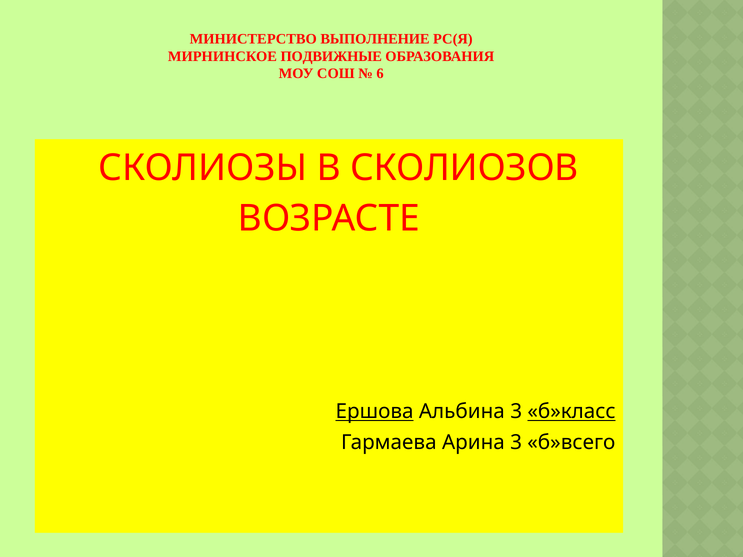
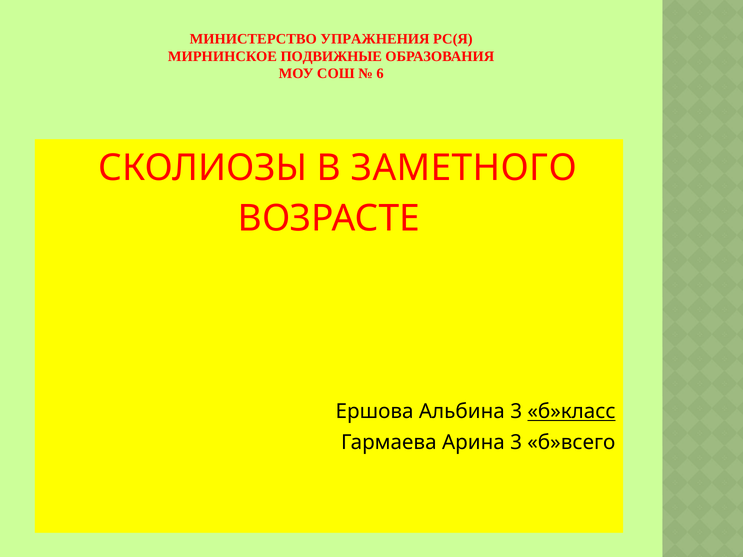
ВЫПОЛНЕНИЕ: ВЫПОЛНЕНИЕ -> УПРАЖНЕНИЯ
СКОЛИОЗОВ: СКОЛИОЗОВ -> ЗАМЕТНОГО
Ершова underline: present -> none
